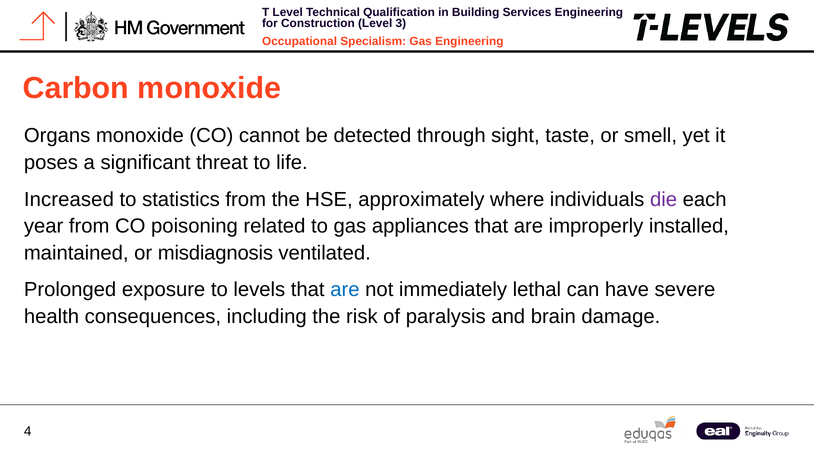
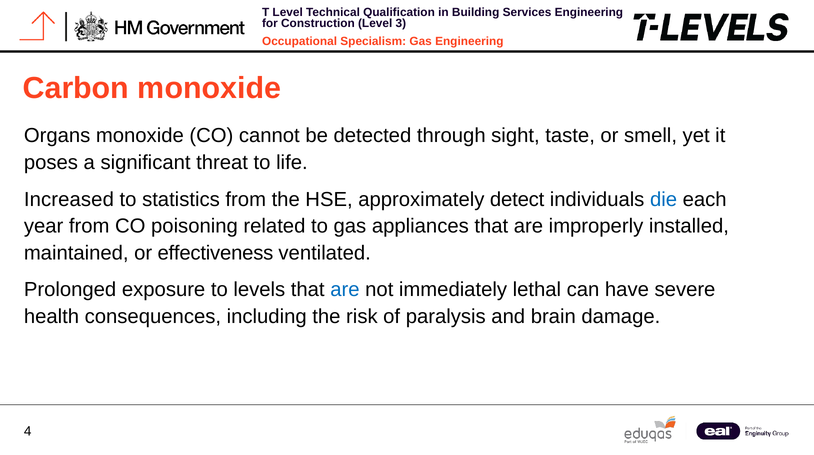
where: where -> detect
die colour: purple -> blue
misdiagnosis: misdiagnosis -> effectiveness
